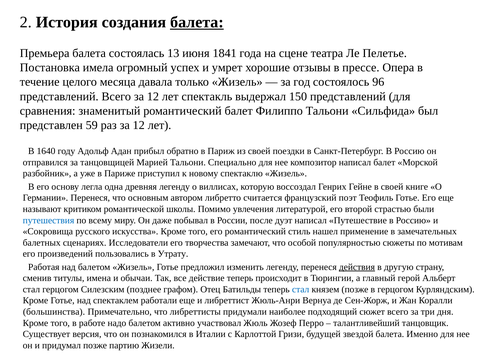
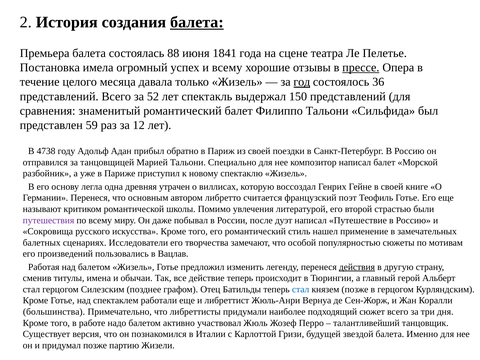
13: 13 -> 88
и умрет: умрет -> всему
прессе underline: none -> present
год underline: none -> present
96: 96 -> 36
Всего за 12: 12 -> 52
1640: 1640 -> 4738
древняя легенду: легенду -> утрачен
путешествия colour: blue -> purple
Утрату: Утрату -> Вацлав
